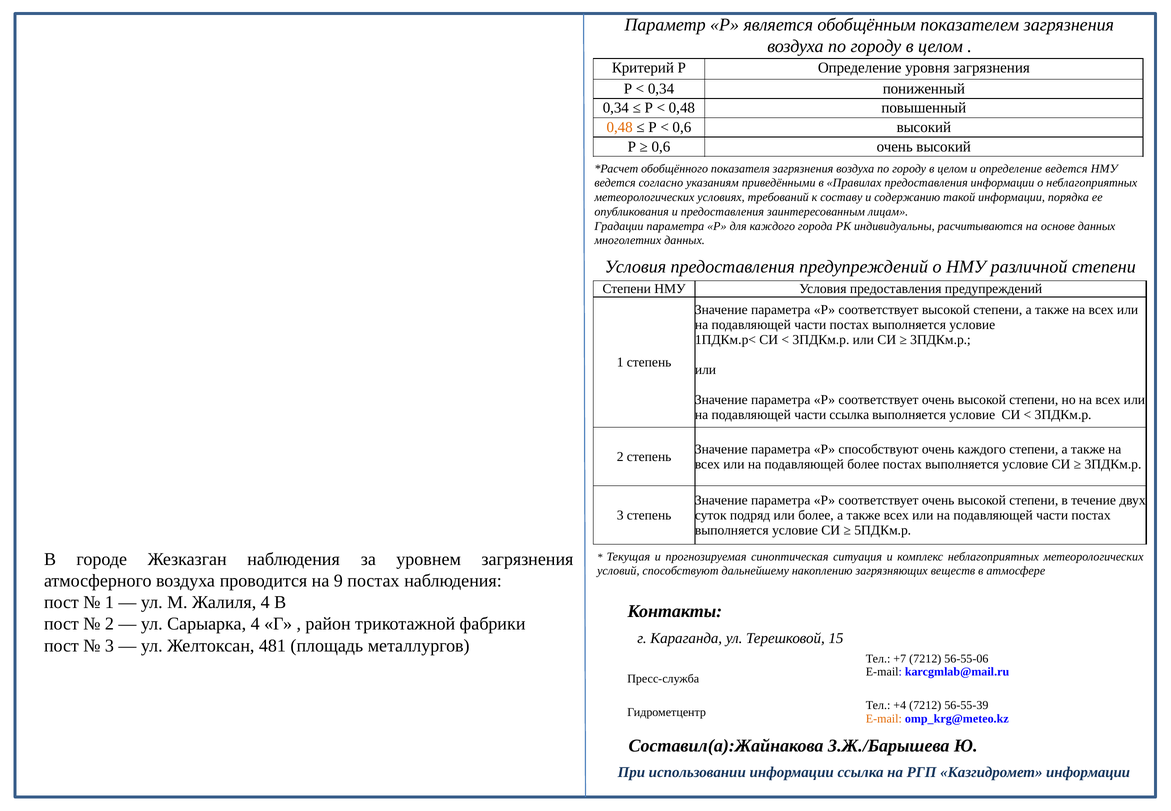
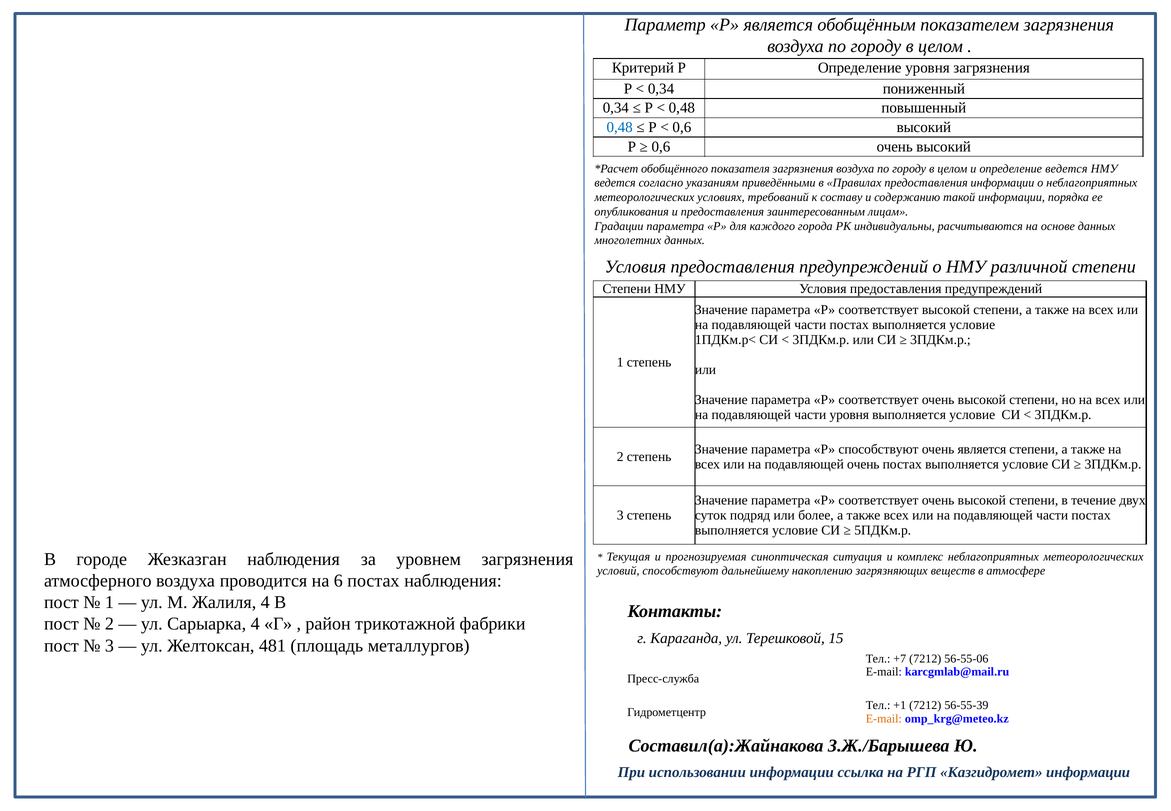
0,48 at (620, 127) colour: orange -> blue
части ссылка: ссылка -> уровня
очень каждого: каждого -> является
подавляющей более: более -> очень
9: 9 -> 6
+4: +4 -> +1
